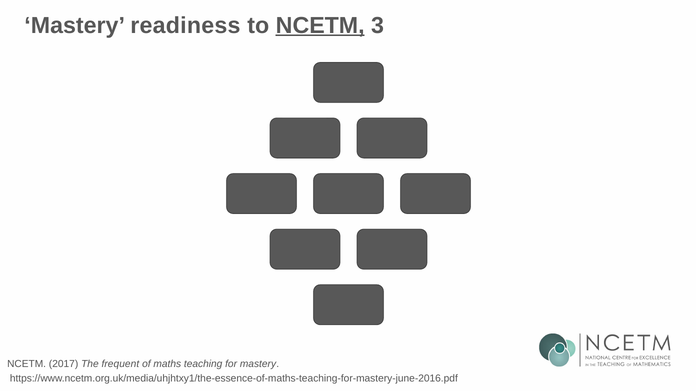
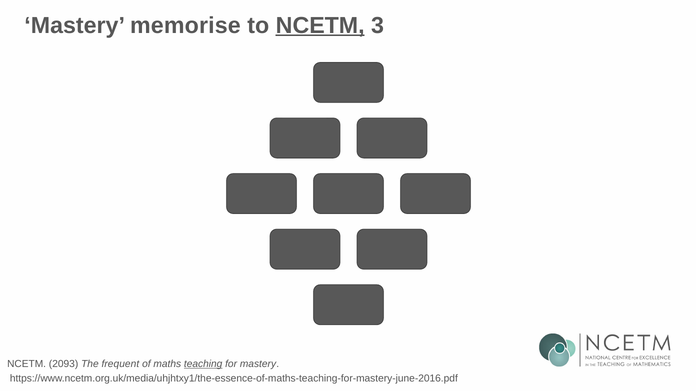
readiness: readiness -> memorise
2017: 2017 -> 2093
teaching underline: none -> present
